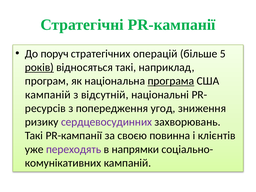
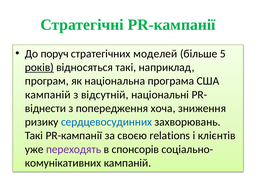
операцій: операцій -> моделей
програма underline: present -> none
ресурсів: ресурсів -> віднести
угод: угод -> хоча
сердцевосудинних colour: purple -> blue
повинна: повинна -> relations
напрямки: напрямки -> спонсорів
